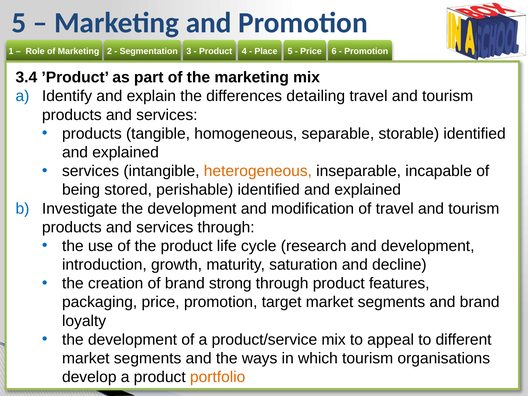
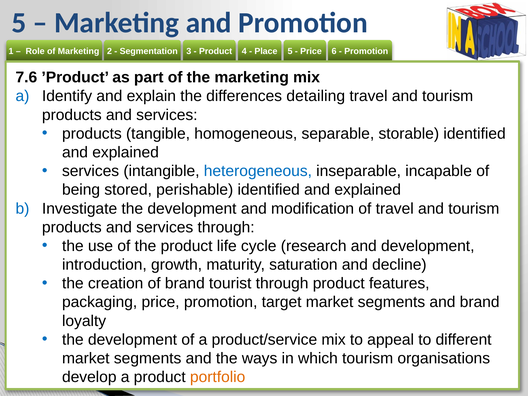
3.4: 3.4 -> 7.6
heterogeneous colour: orange -> blue
strong: strong -> tourist
